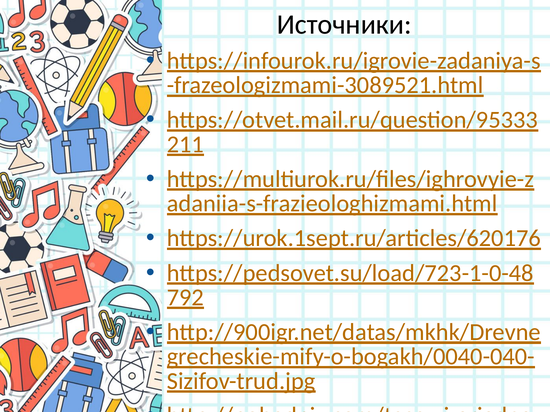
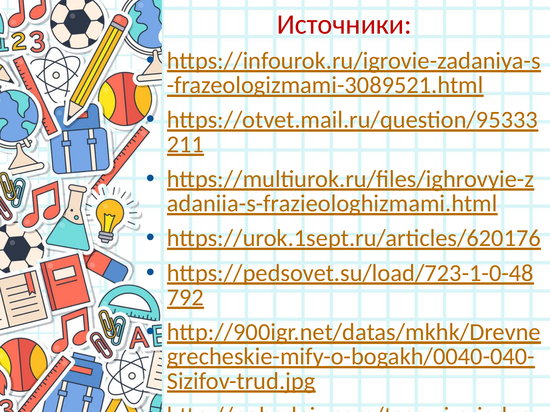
Источники colour: black -> red
